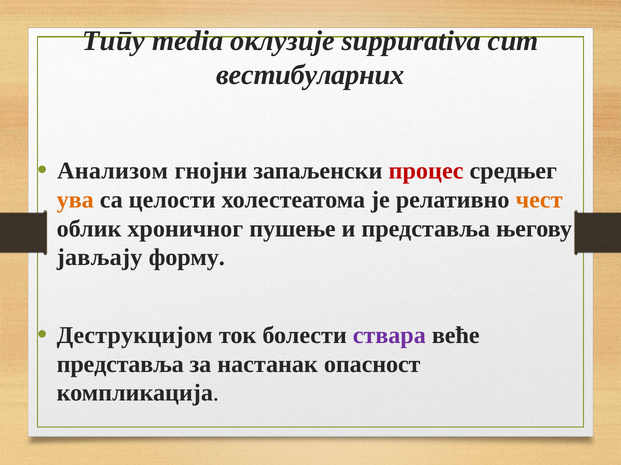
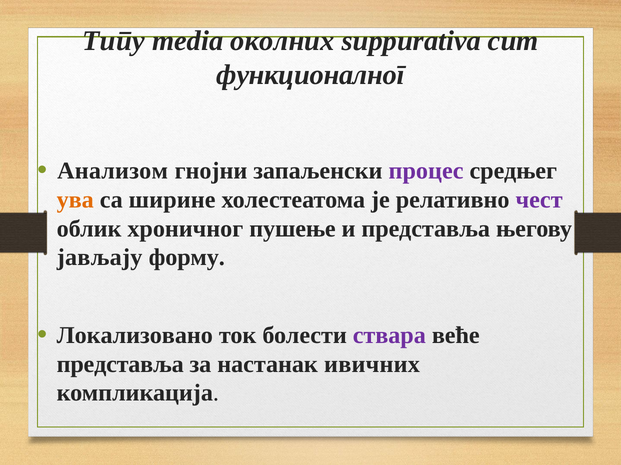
оклузије: оклузије -> околних
вестибуларних: вестибуларних -> функционалног
процес colour: red -> purple
целости: целости -> ширине
чест colour: orange -> purple
Деструкцијом: Деструкцијом -> Локализовано
опасност: опасност -> ивичних
